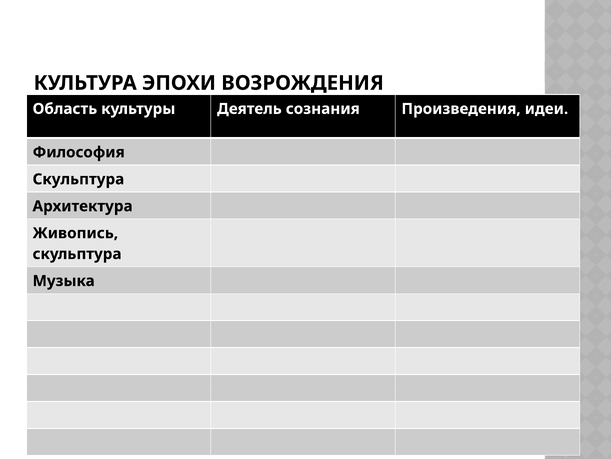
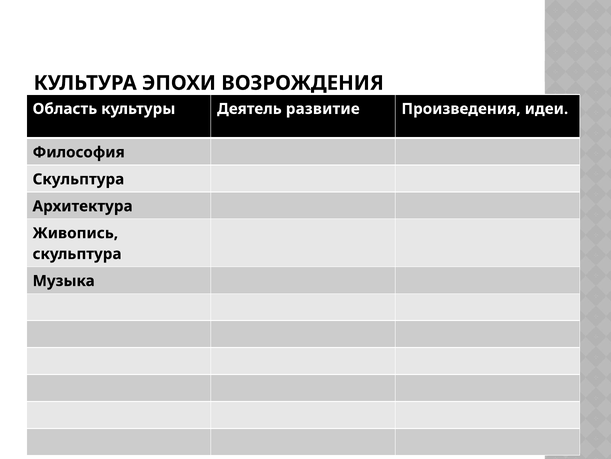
сознания: сознания -> развитие
